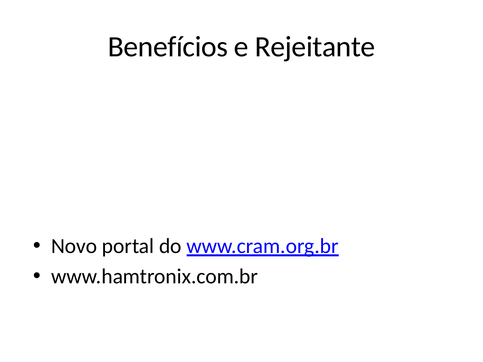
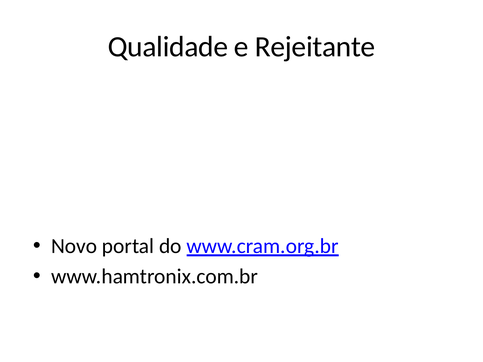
Benefícios: Benefícios -> Qualidade
